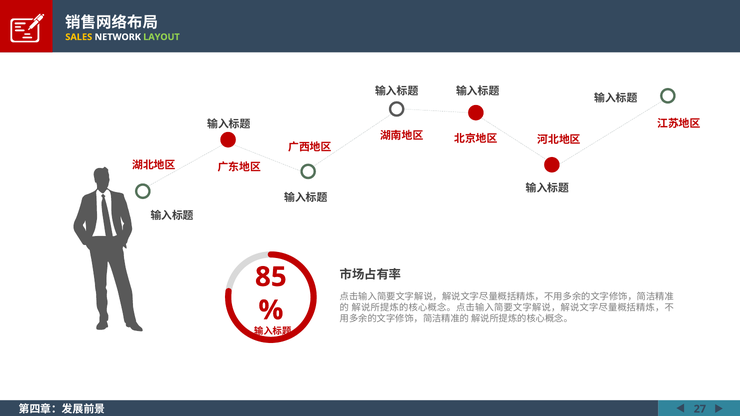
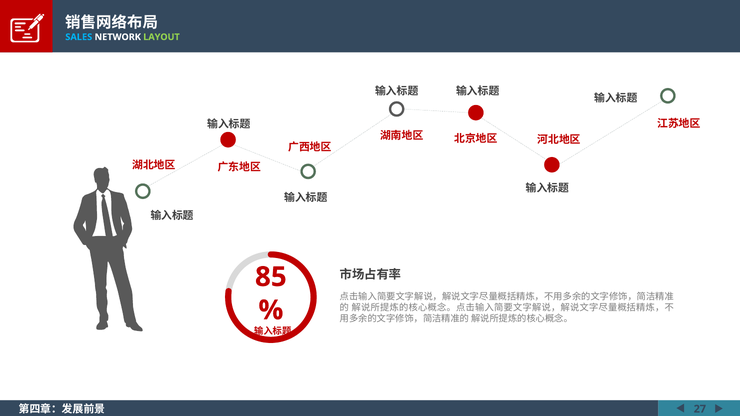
SALES colour: yellow -> light blue
